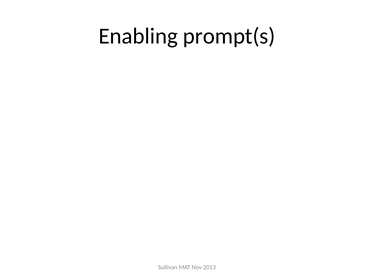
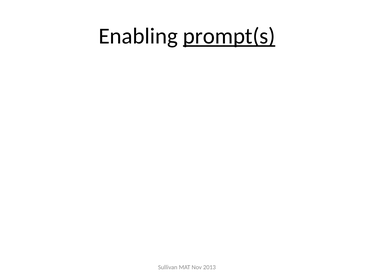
prompt(s underline: none -> present
